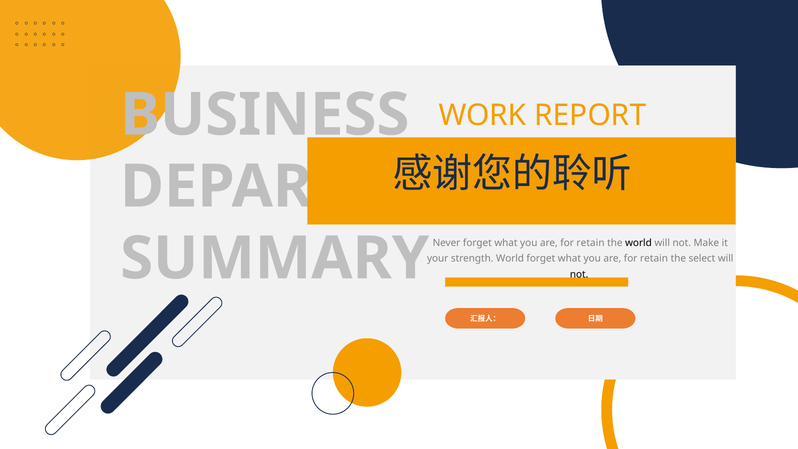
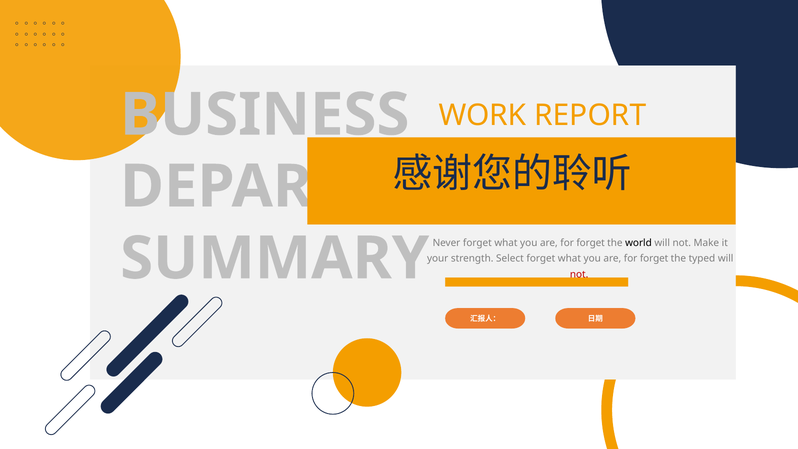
retain at (591, 243): retain -> forget
strength World: World -> Select
retain at (654, 259): retain -> forget
select: select -> typed
not at (579, 274) colour: black -> red
